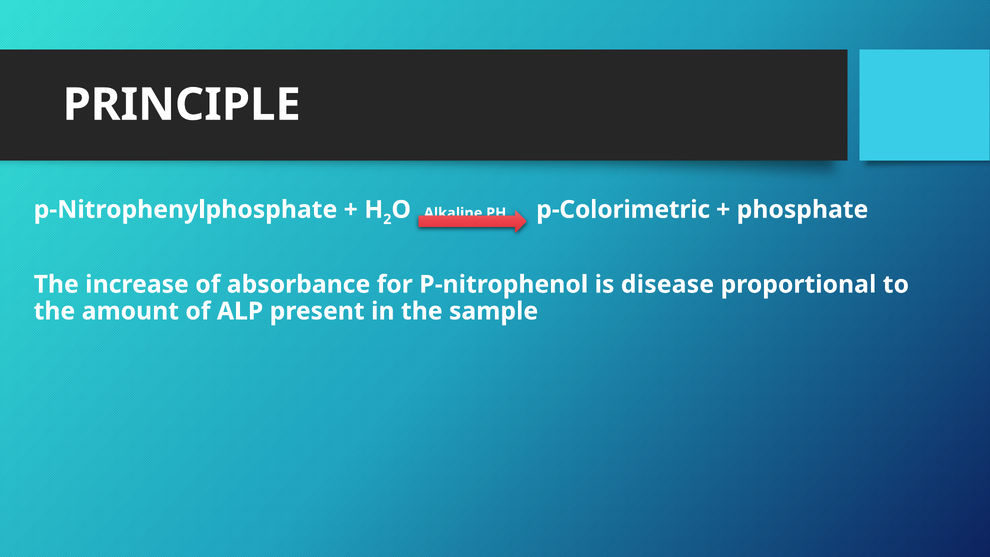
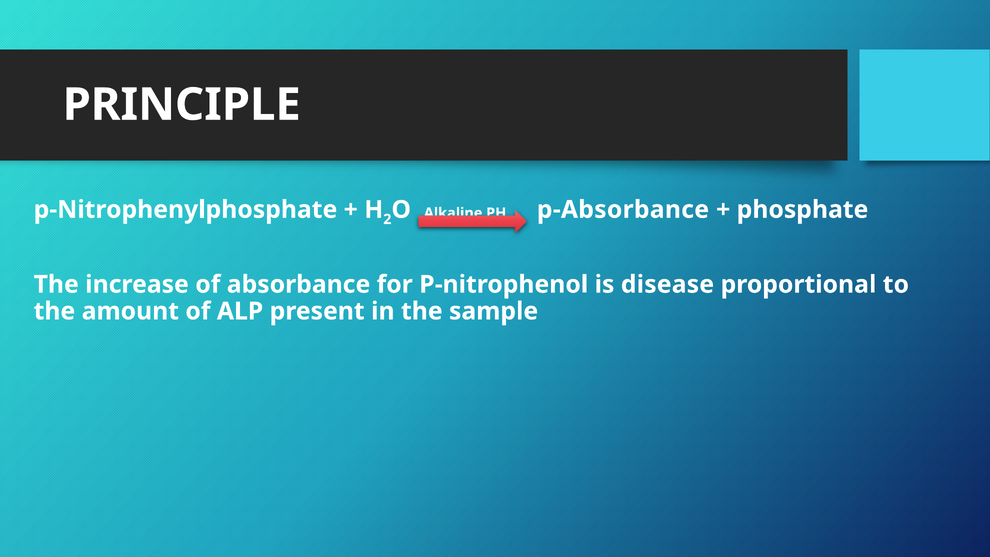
p-Colorimetric: p-Colorimetric -> p-Absorbance
